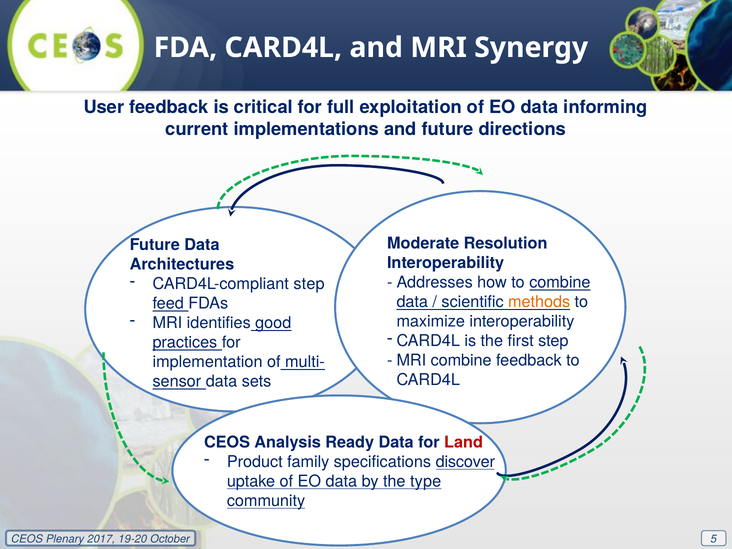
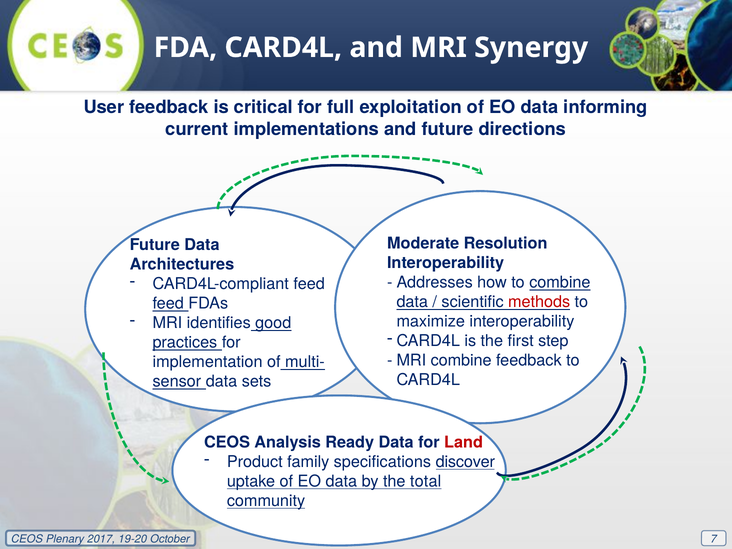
CARD4L-compliant step: step -> feed
methods colour: orange -> red
type: type -> total
5: 5 -> 7
